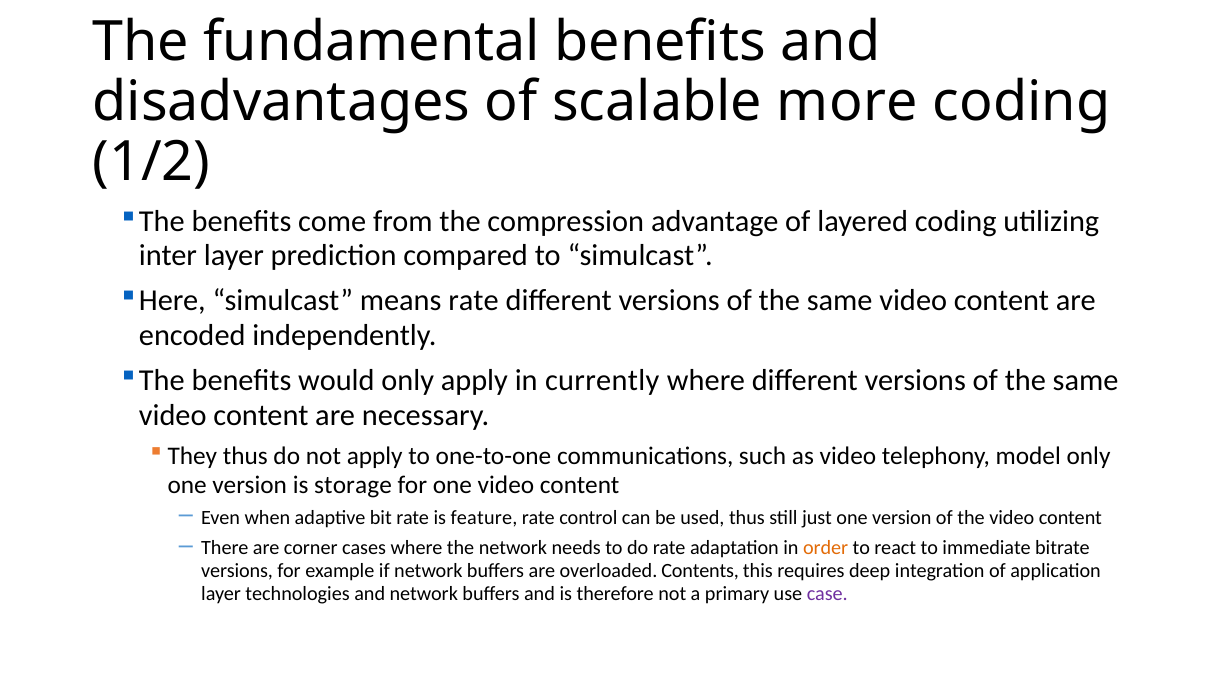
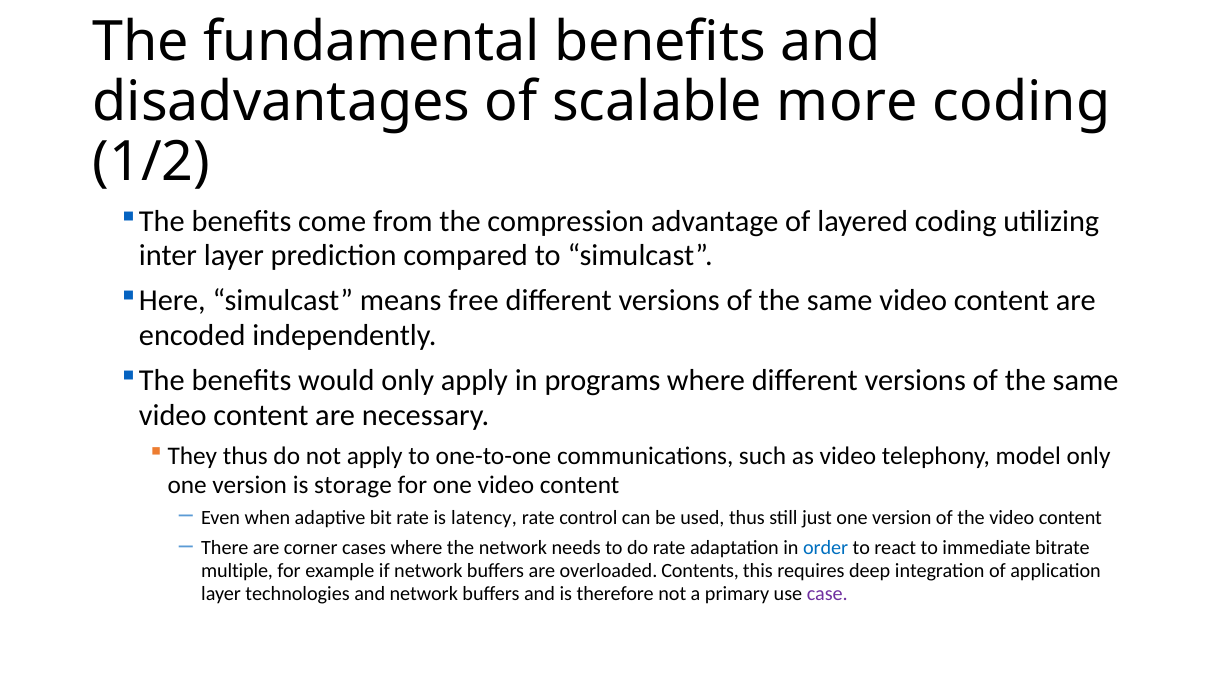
means rate: rate -> free
currently: currently -> programs
feature: feature -> latency
order colour: orange -> blue
versions at (237, 571): versions -> multiple
